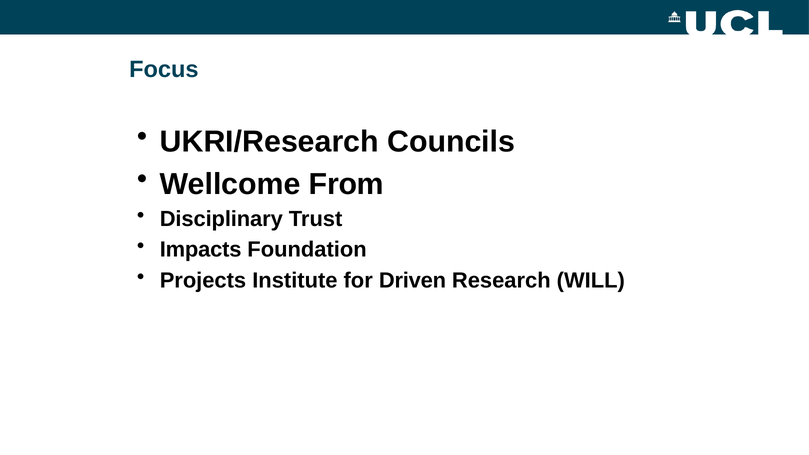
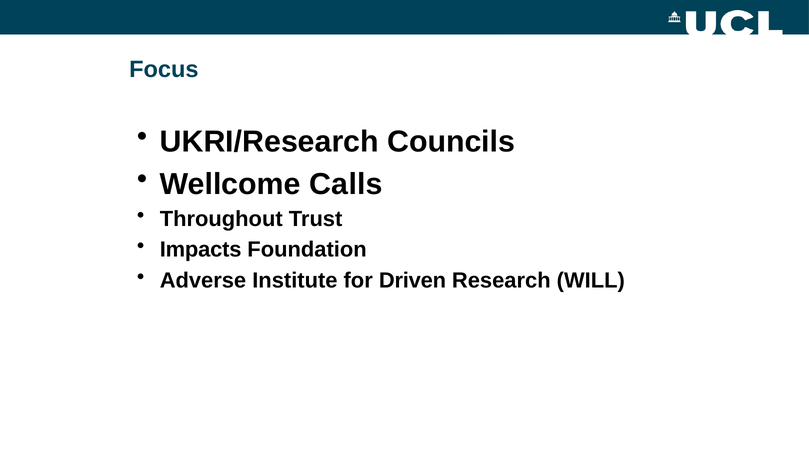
From: From -> Calls
Disciplinary: Disciplinary -> Throughout
Projects: Projects -> Adverse
